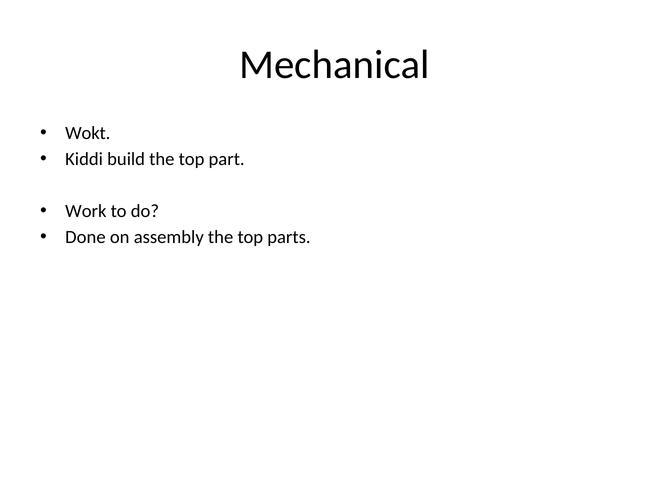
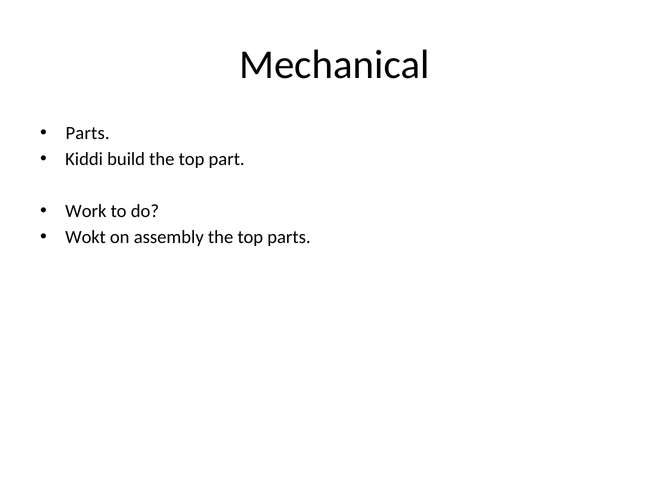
Wokt at (88, 133): Wokt -> Parts
Done: Done -> Wokt
